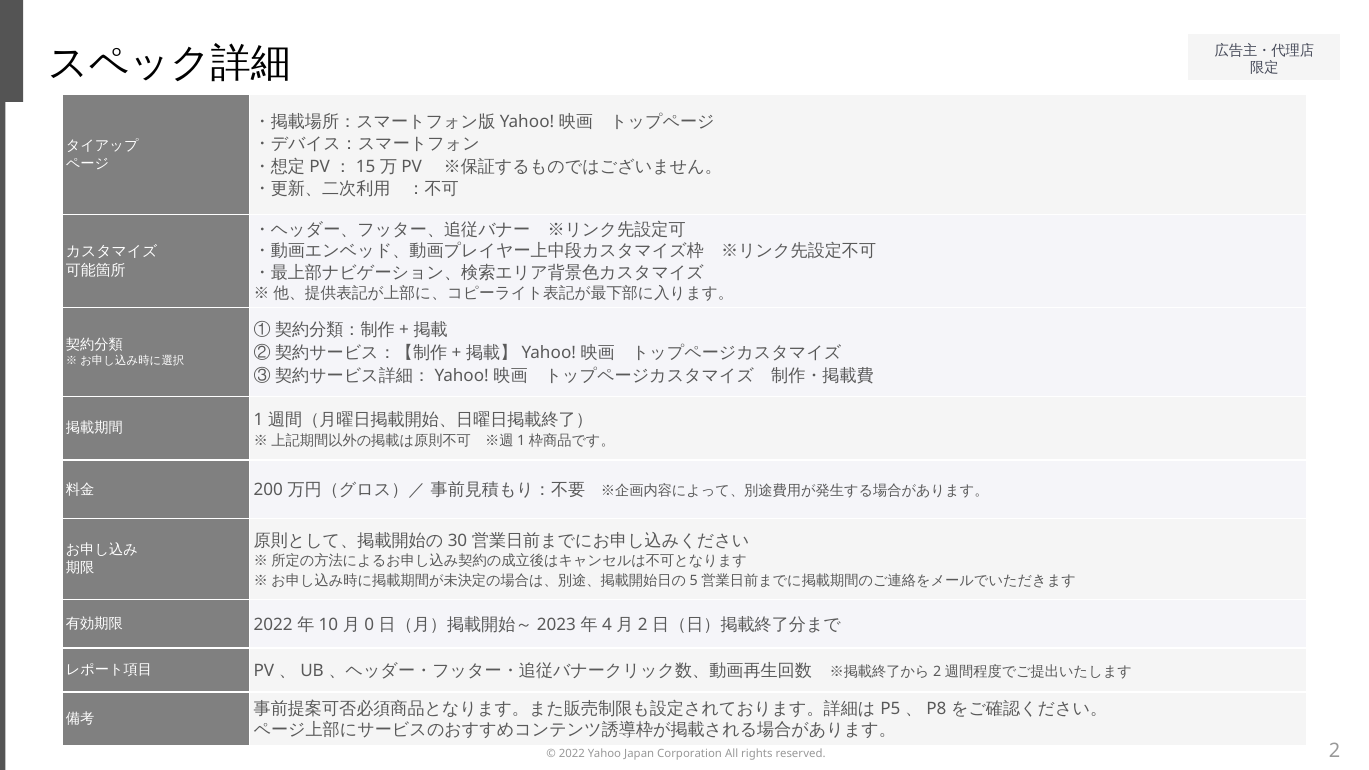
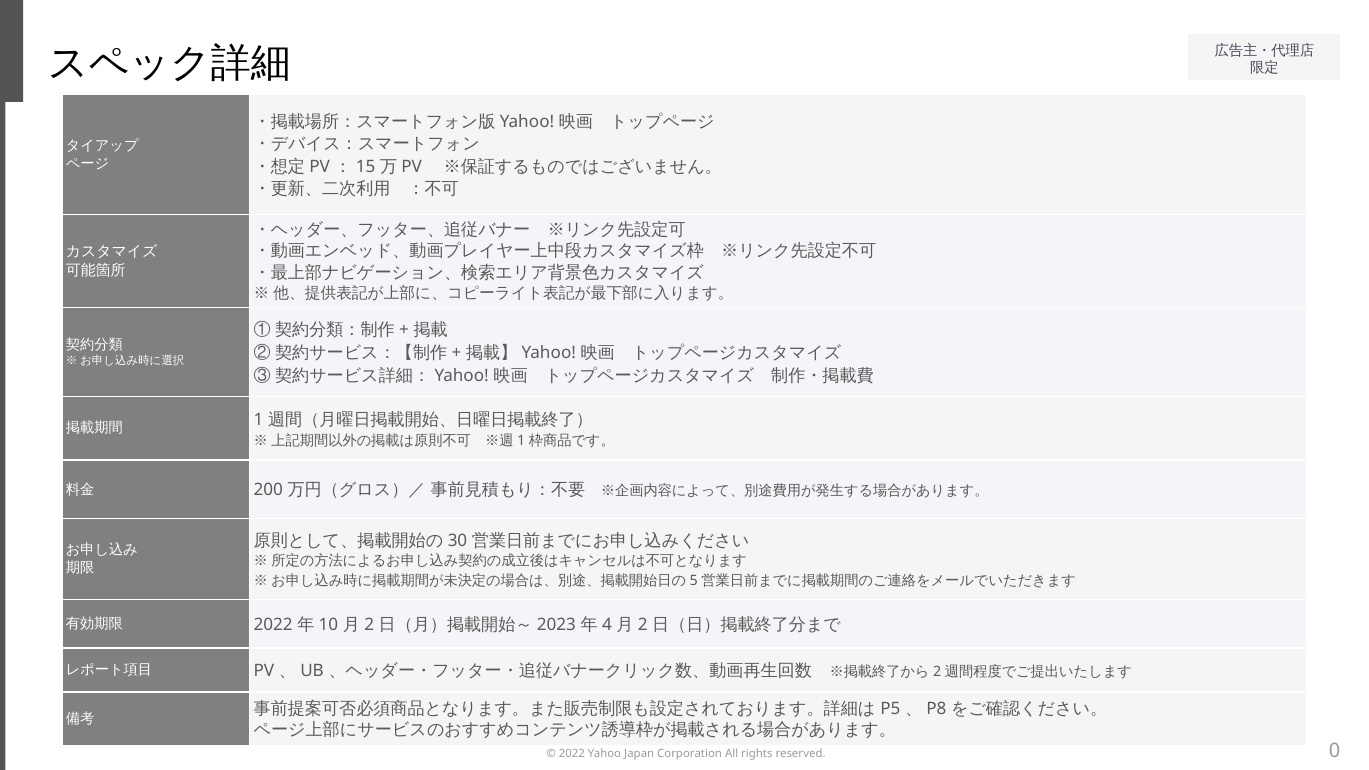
0 at (369, 625): 0 -> 2
2 at (1335, 751): 2 -> 0
